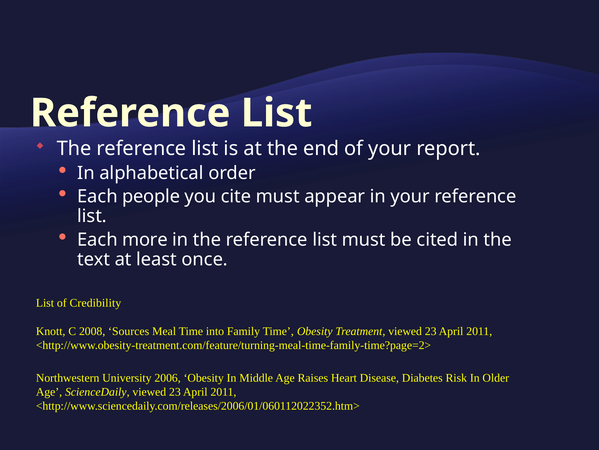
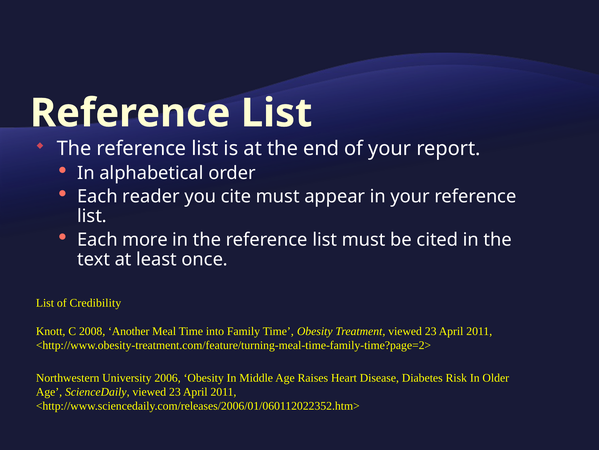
people: people -> reader
Sources: Sources -> Another
